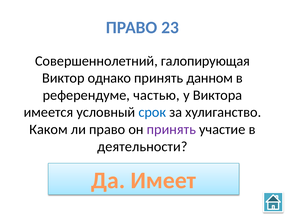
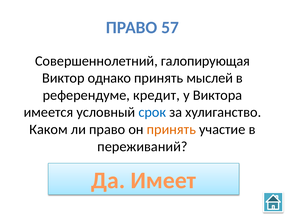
23: 23 -> 57
данном: данном -> мыслей
частью: частью -> кредит
принять at (171, 129) colour: purple -> orange
деятельности: деятельности -> переживаний
